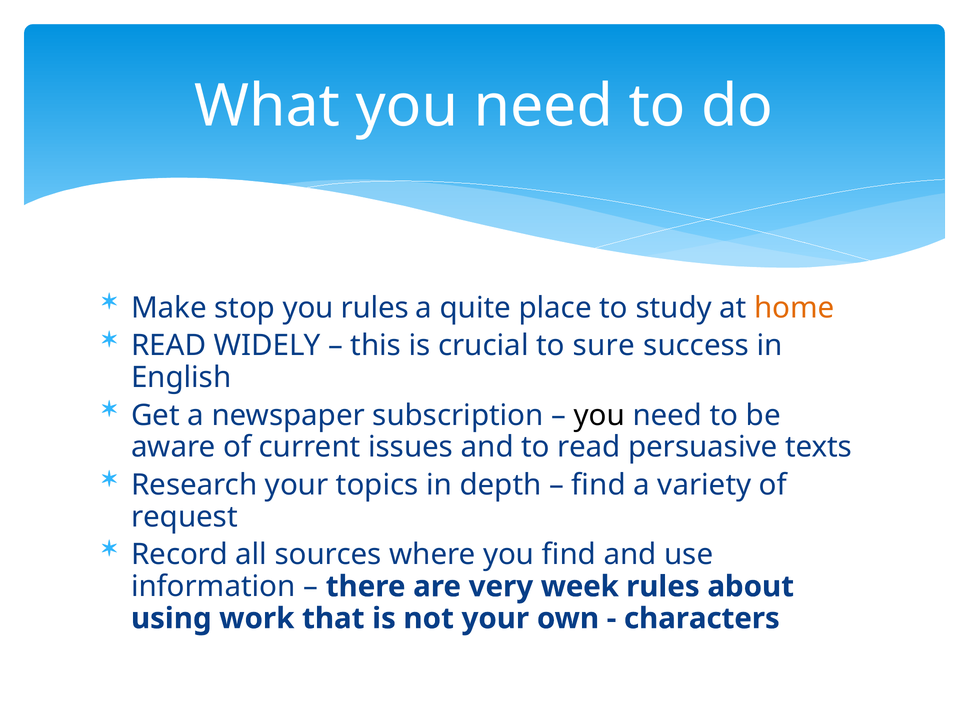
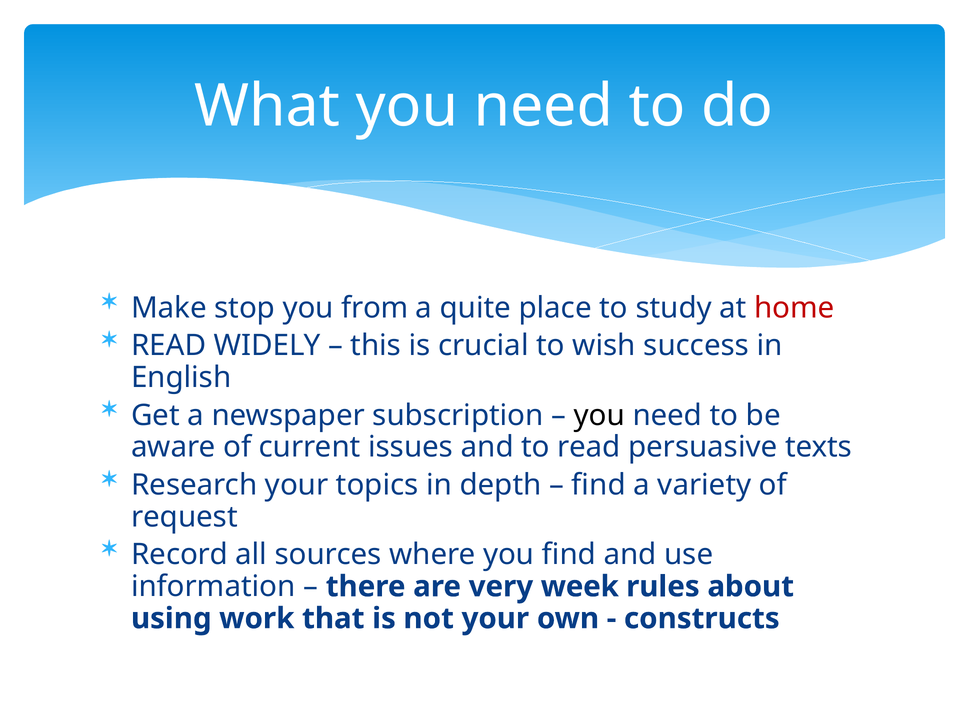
you rules: rules -> from
home colour: orange -> red
sure: sure -> wish
characters: characters -> constructs
